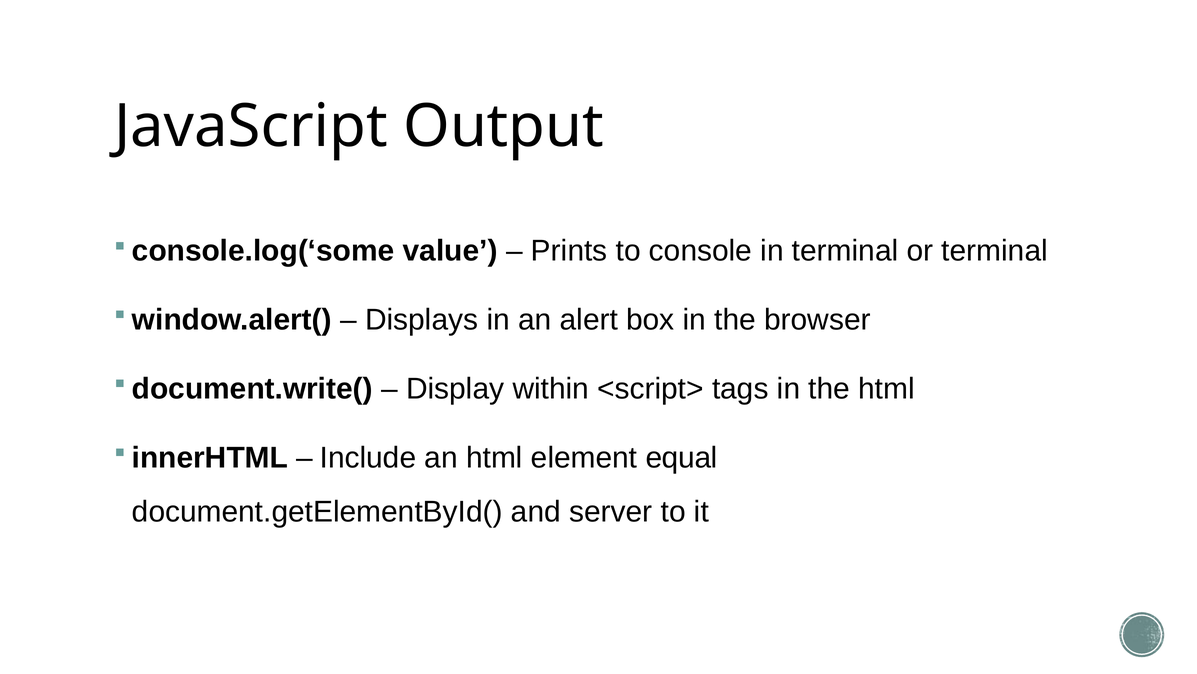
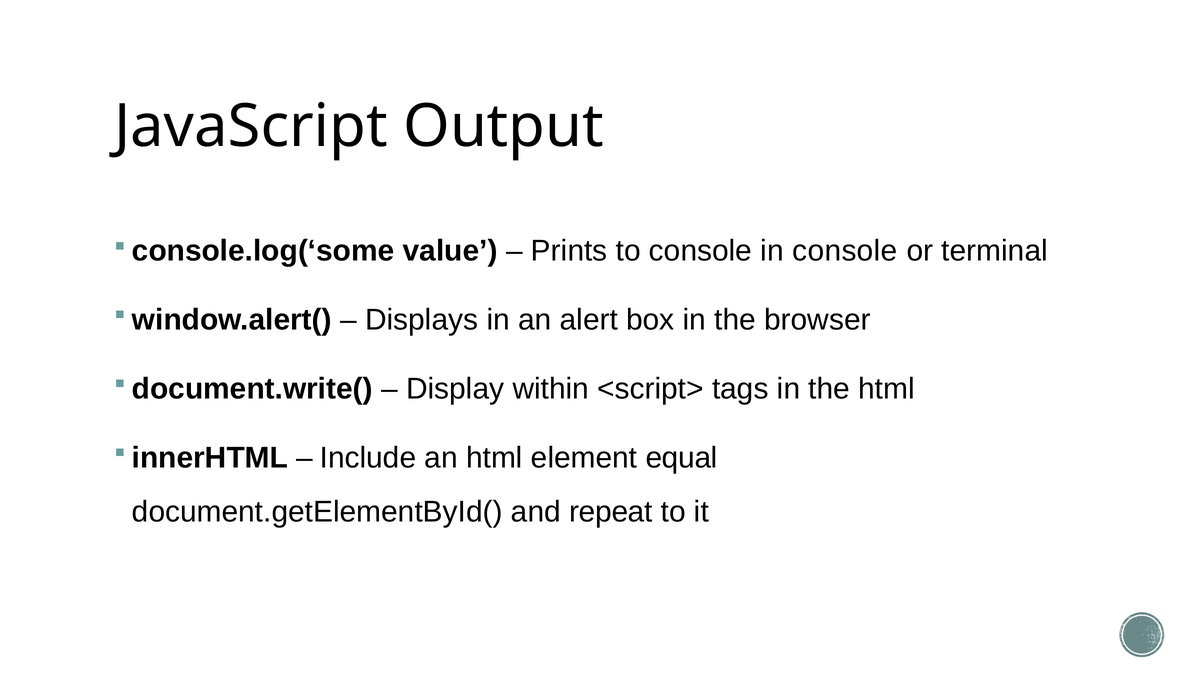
in terminal: terminal -> console
server: server -> repeat
